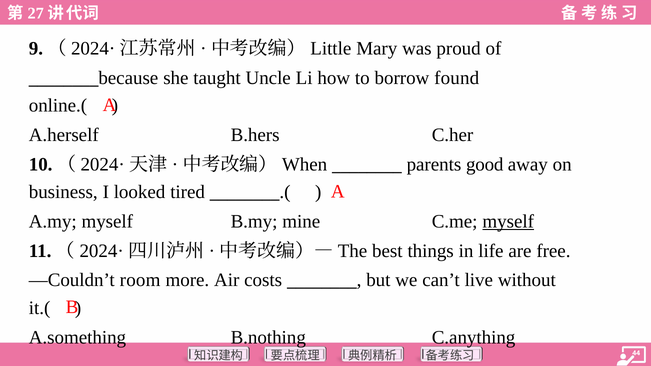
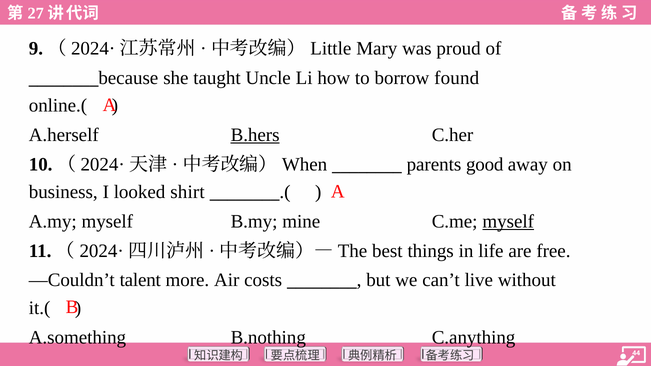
B.hers underline: none -> present
tired: tired -> shirt
room: room -> talent
